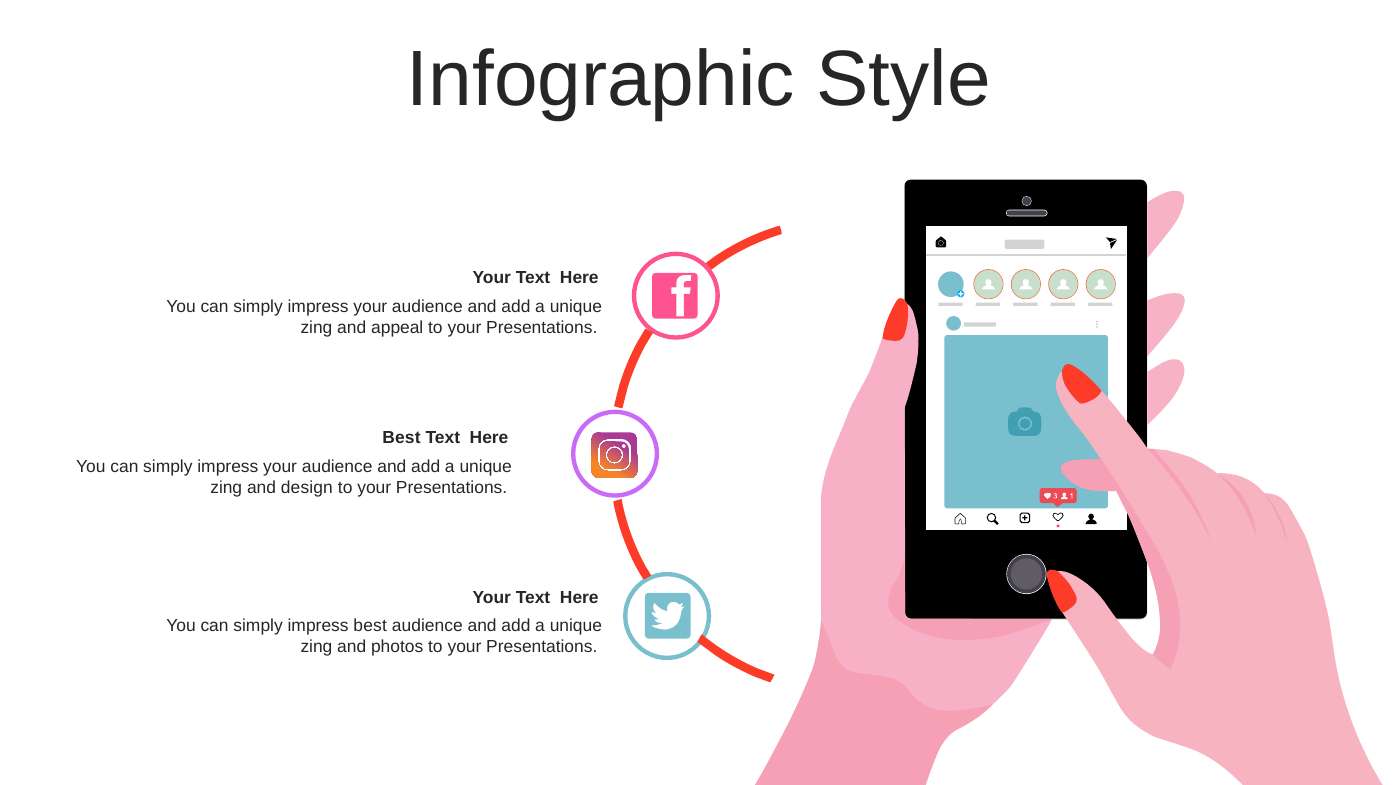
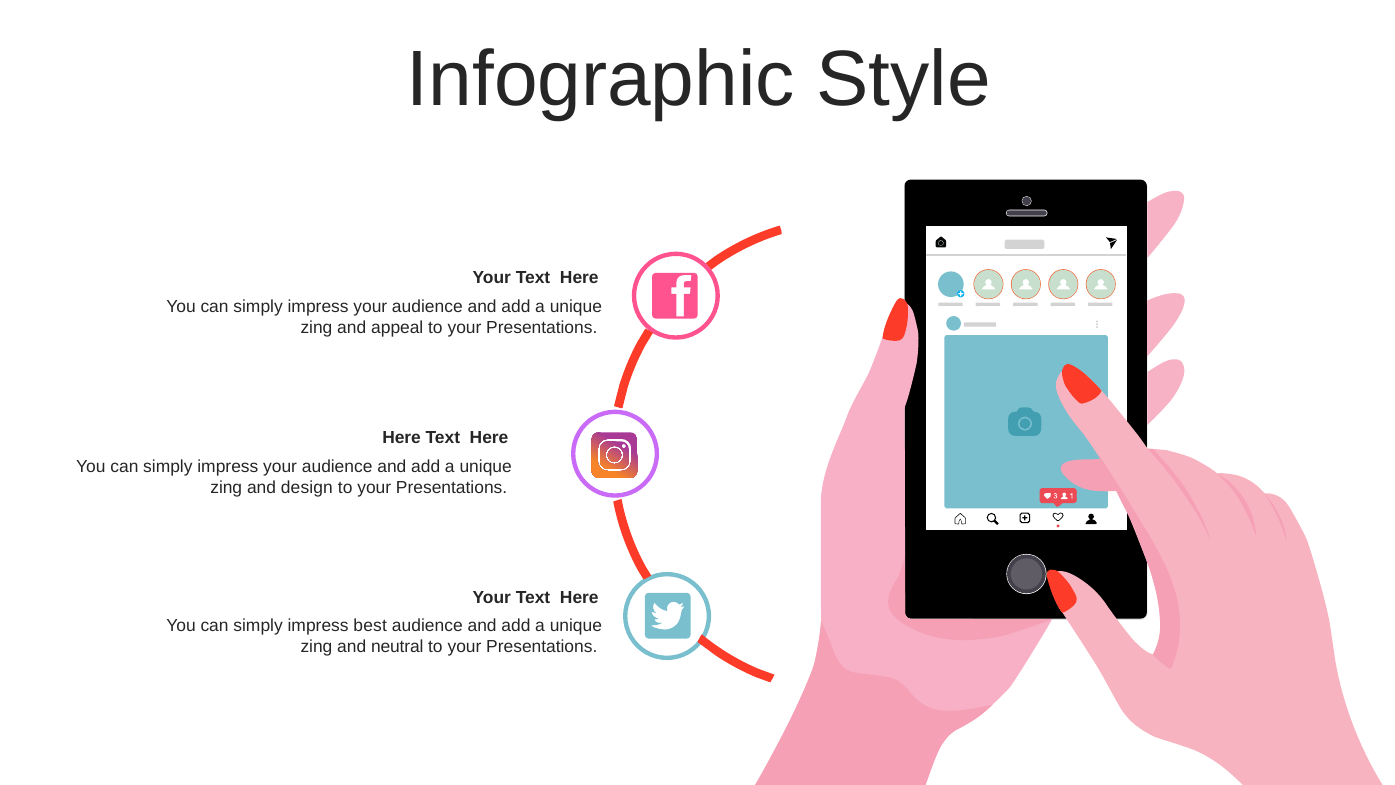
Best at (401, 438): Best -> Here
photos: photos -> neutral
